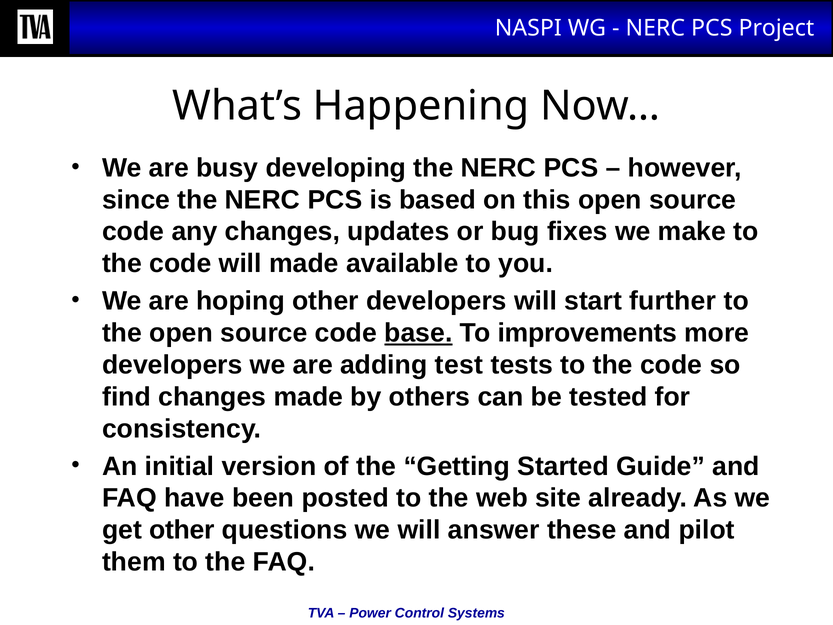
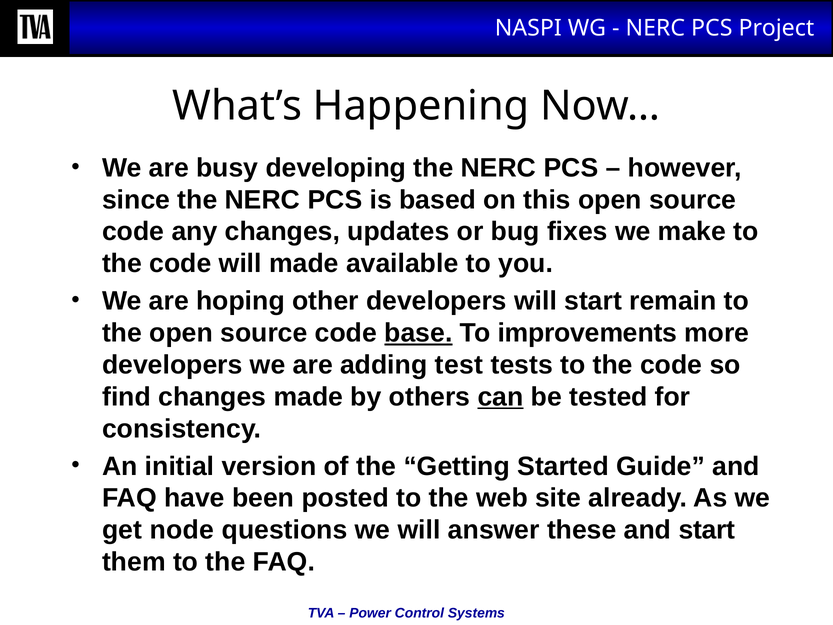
further: further -> remain
can underline: none -> present
get other: other -> node
and pilot: pilot -> start
